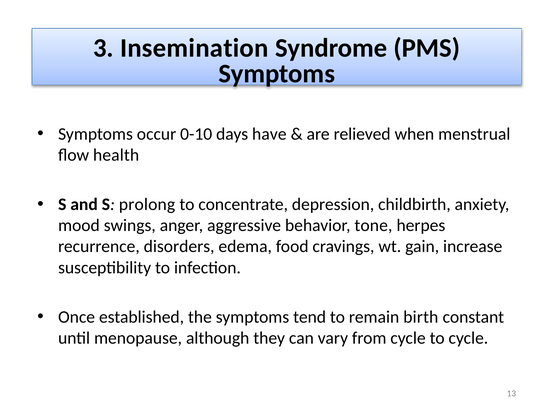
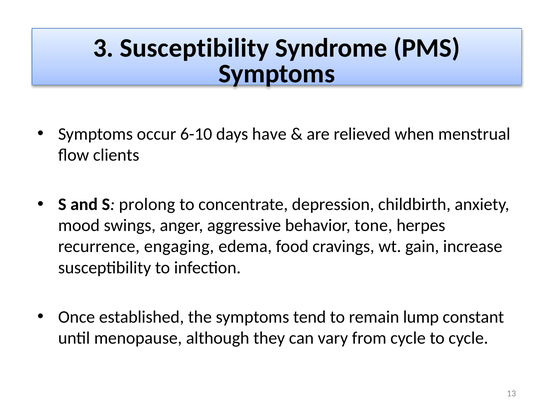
3 Insemination: Insemination -> Susceptibility
0-10: 0-10 -> 6-10
health: health -> clients
disorders: disorders -> engaging
birth: birth -> lump
